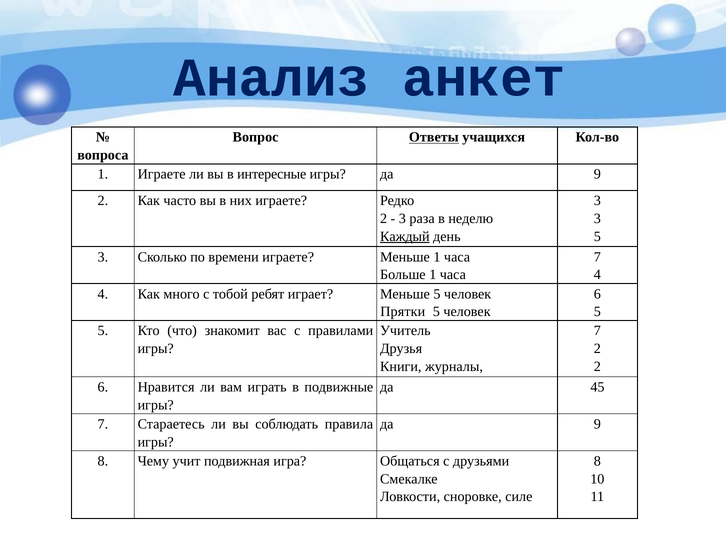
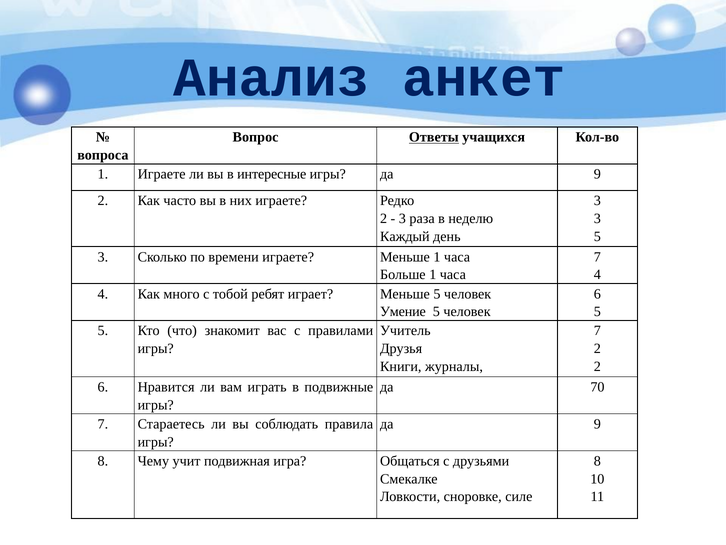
Каждый underline: present -> none
Прятки: Прятки -> Умение
45: 45 -> 70
